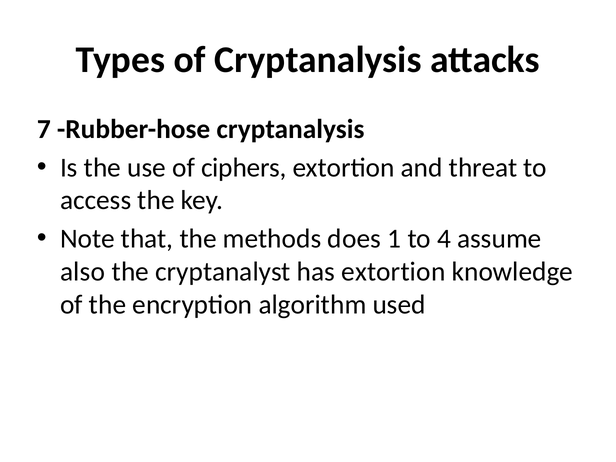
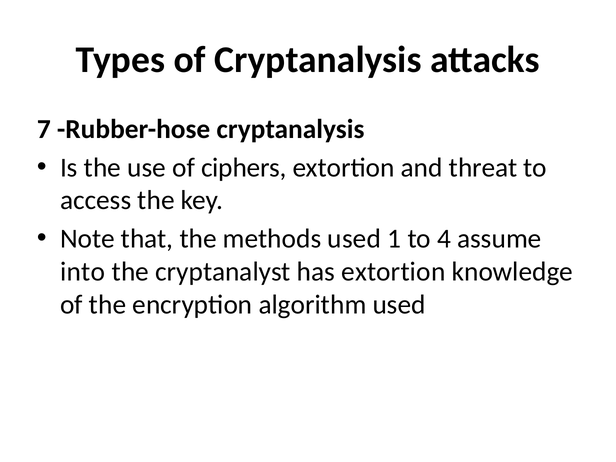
methods does: does -> used
also: also -> into
